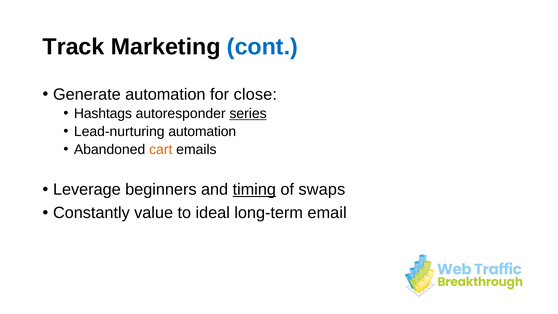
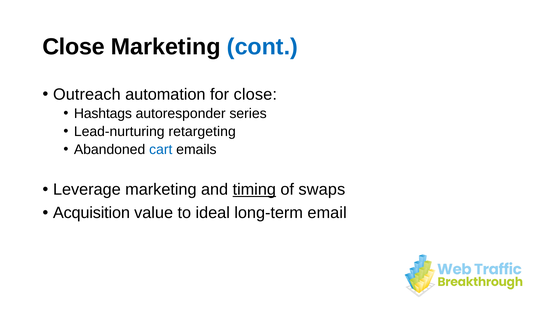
Track at (73, 47): Track -> Close
Generate: Generate -> Outreach
series underline: present -> none
Lead-nurturing automation: automation -> retargeting
cart colour: orange -> blue
Leverage beginners: beginners -> marketing
Constantly: Constantly -> Acquisition
